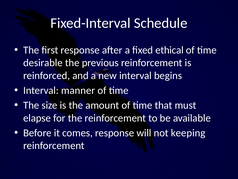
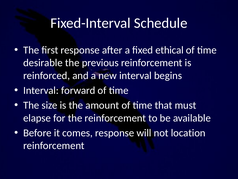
manner: manner -> forward
keeping: keeping -> location
